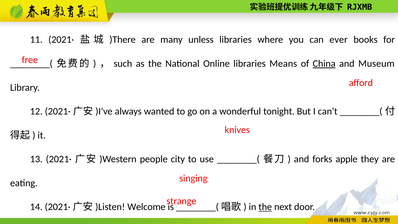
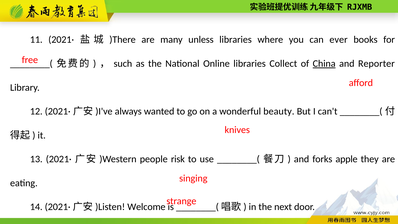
Means: Means -> Collect
Museum: Museum -> Reporter
tonight: tonight -> beauty
city: city -> risk
the at (265, 207) underline: present -> none
